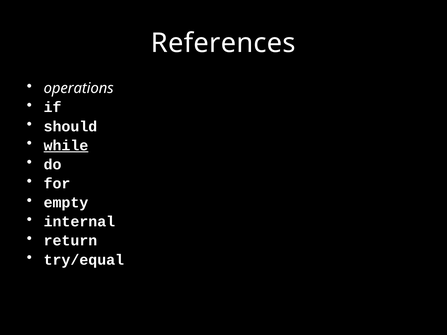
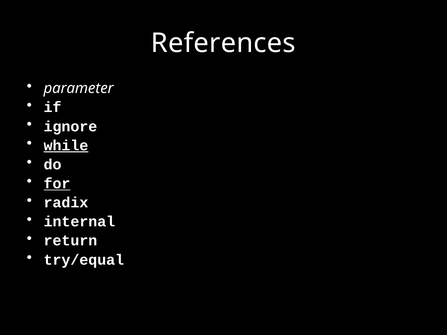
operations: operations -> parameter
should: should -> ignore
for underline: none -> present
empty: empty -> radix
